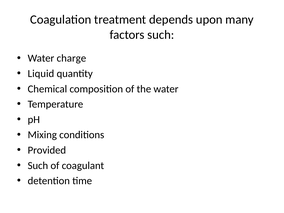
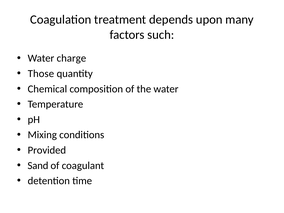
Liquid: Liquid -> Those
Such at (38, 165): Such -> Sand
